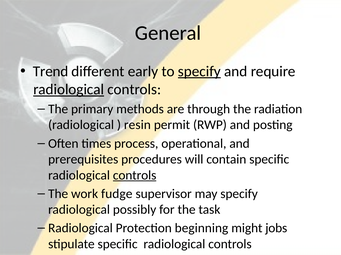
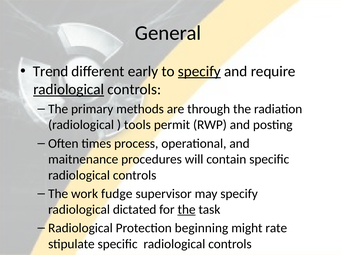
resin: resin -> tools
prerequisites: prerequisites -> maitnenance
controls at (135, 176) underline: present -> none
possibly: possibly -> dictated
the at (187, 210) underline: none -> present
jobs: jobs -> rate
